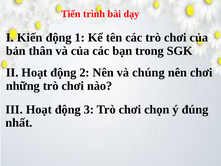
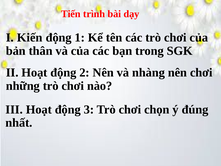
chúng: chúng -> nhàng
